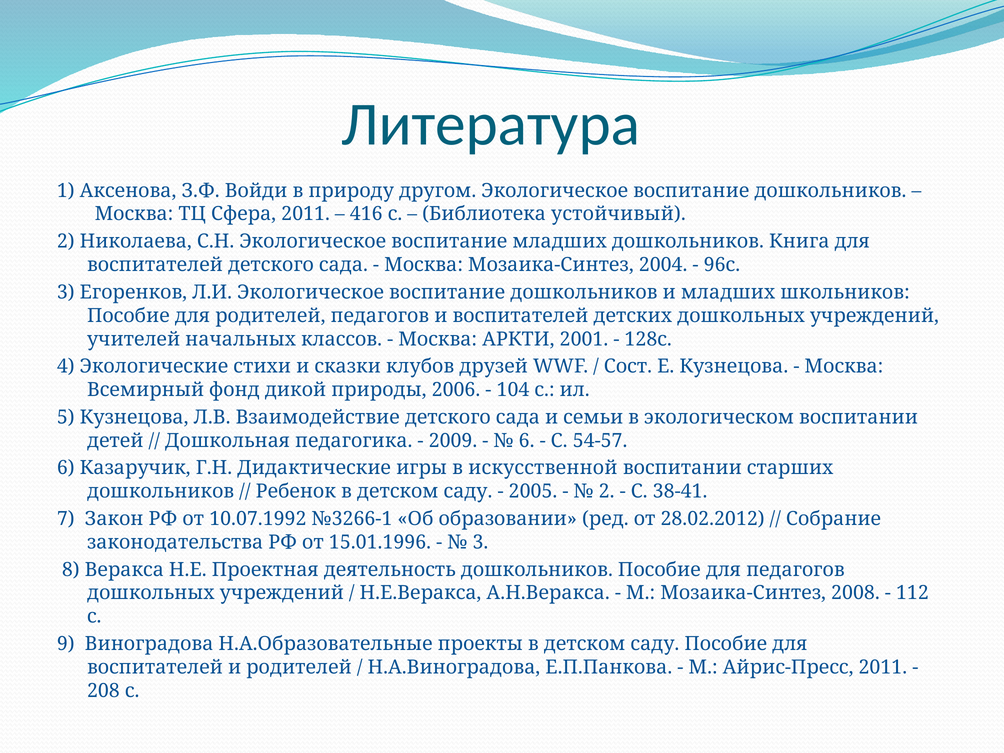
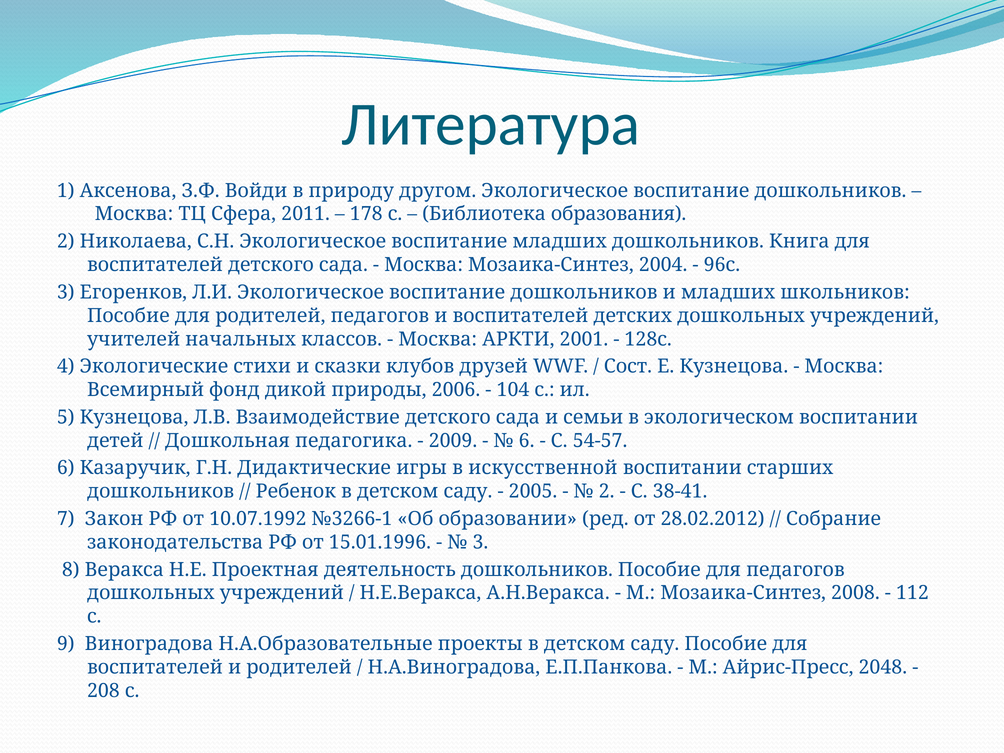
416: 416 -> 178
устойчивый: устойчивый -> образования
Айрис-Пресс 2011: 2011 -> 2048
